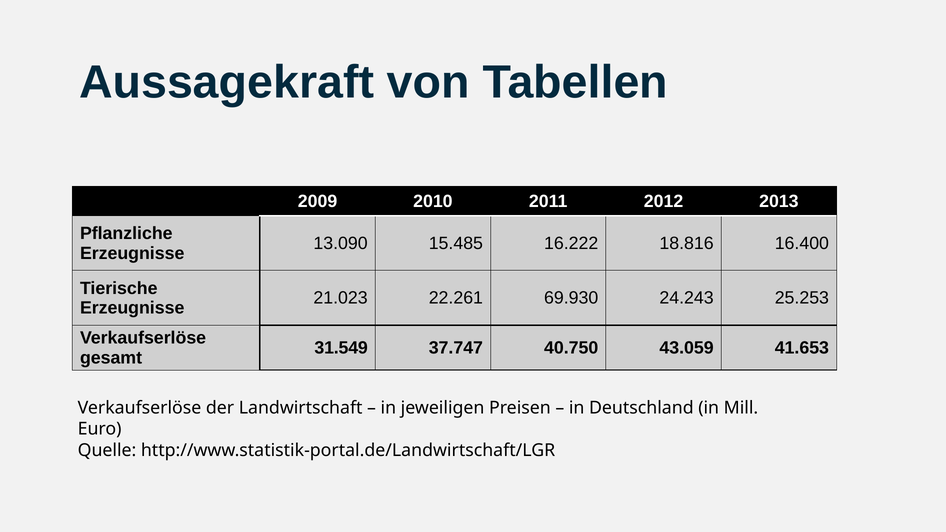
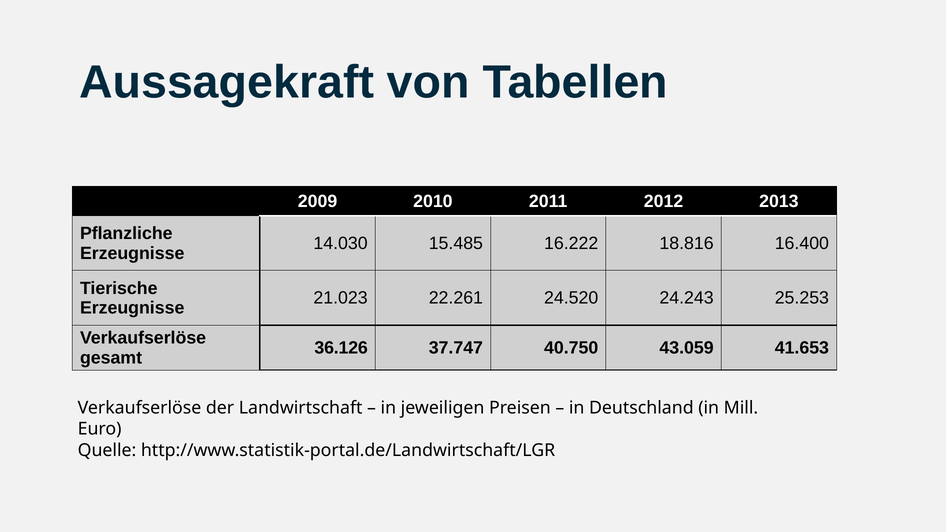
13.090: 13.090 -> 14.030
69.930: 69.930 -> 24.520
31.549: 31.549 -> 36.126
